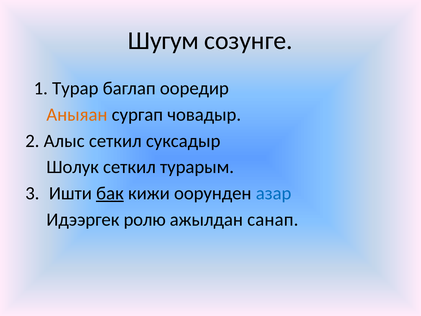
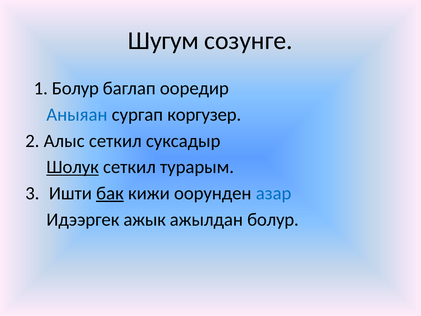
1 Турар: Турар -> Болур
Аныяан colour: orange -> blue
човадыр: човадыр -> коргузер
Шолук underline: none -> present
ролю: ролю -> ажык
ажылдан санап: санап -> болур
